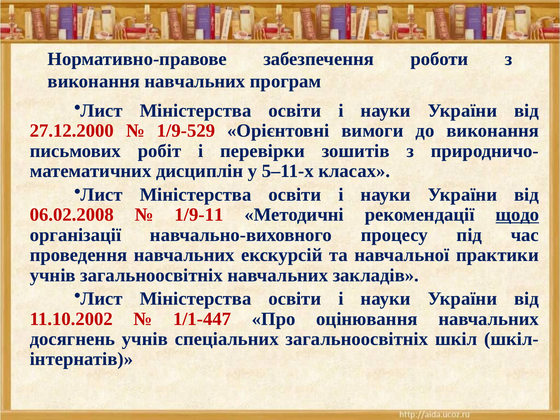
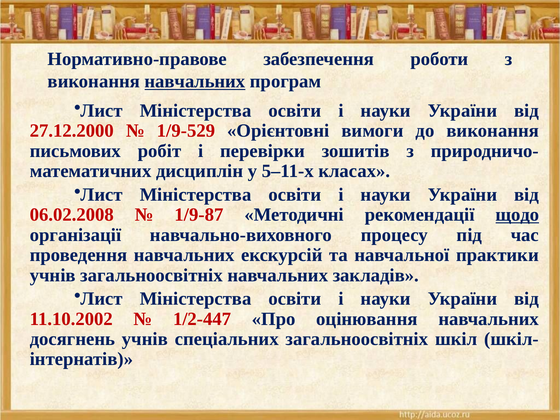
навчальних at (195, 81) underline: none -> present
1/9-11: 1/9-11 -> 1/9-87
1/1-447: 1/1-447 -> 1/2-447
